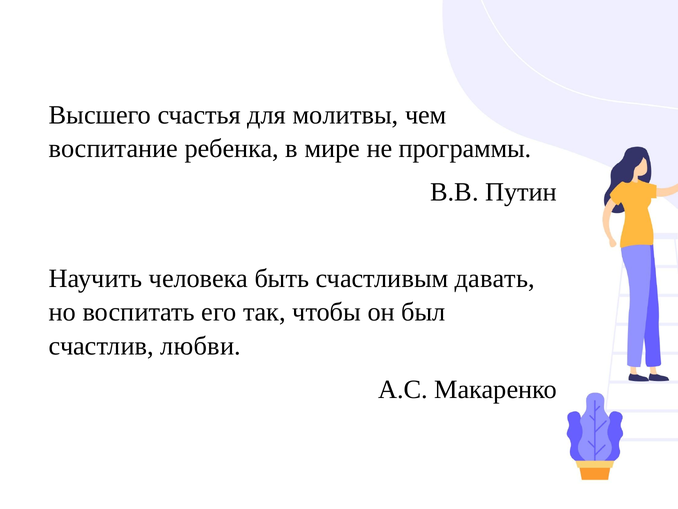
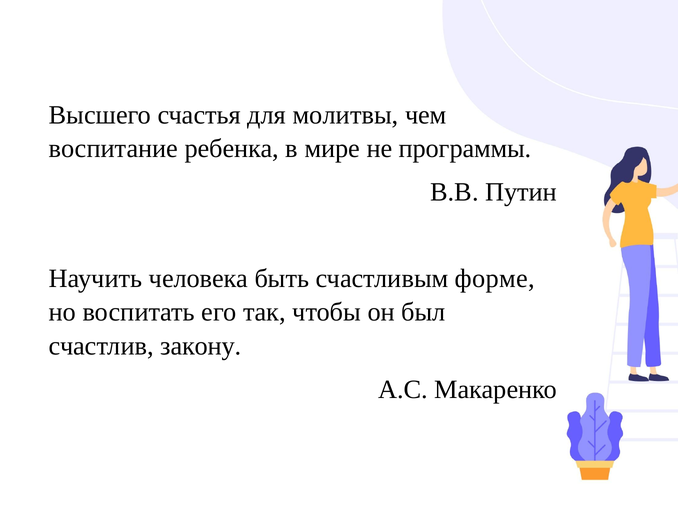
давать: давать -> форме
любви: любви -> закону
